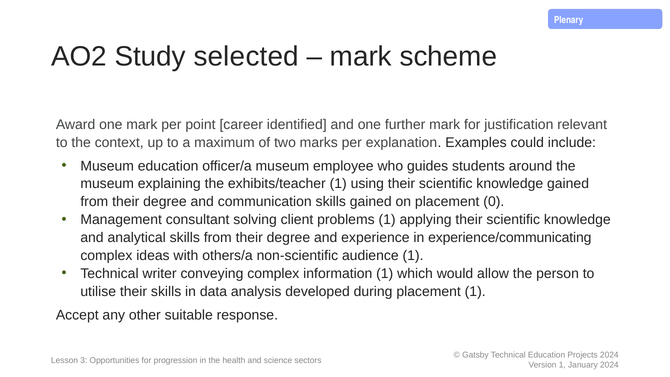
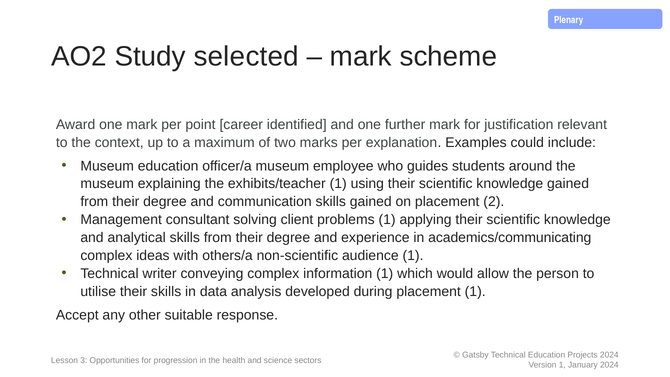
0: 0 -> 2
experience/communicating: experience/communicating -> academics/communicating
